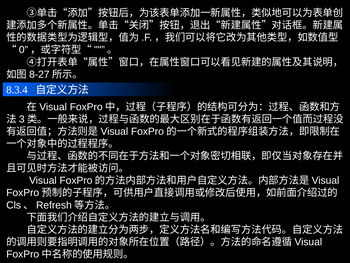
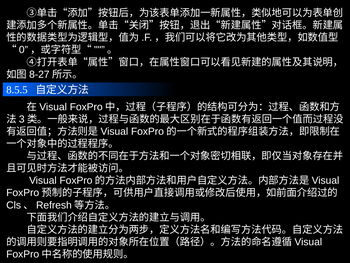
8.3.4: 8.3.4 -> 8.5.5
